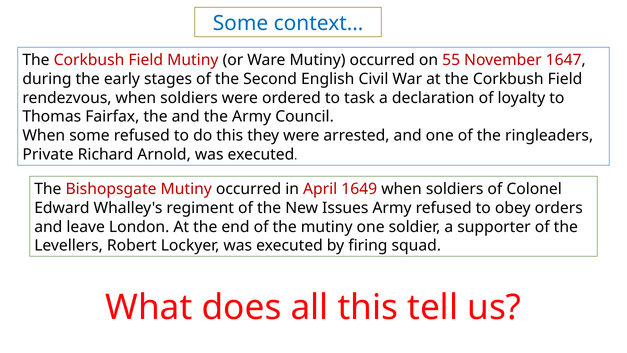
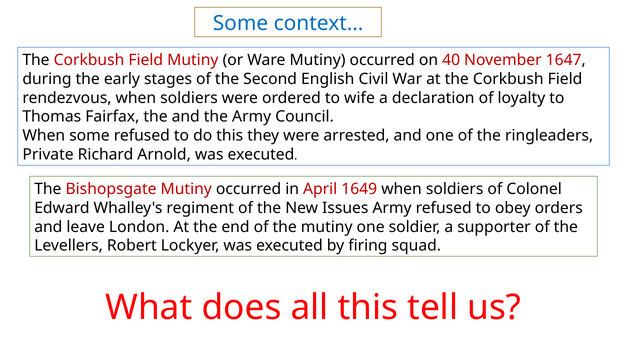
55: 55 -> 40
task: task -> wife
